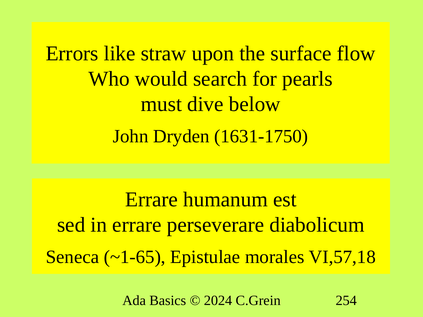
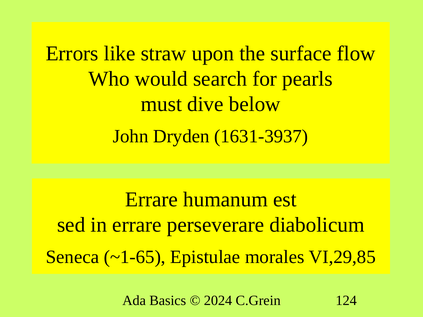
1631-1750: 1631-1750 -> 1631-3937
VI,57,18: VI,57,18 -> VI,29,85
254: 254 -> 124
